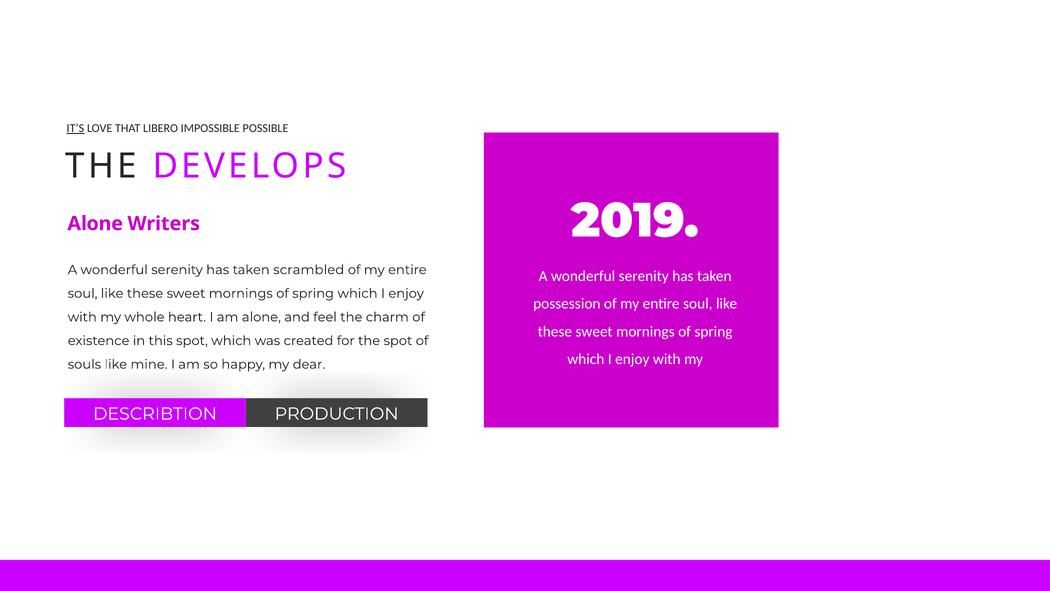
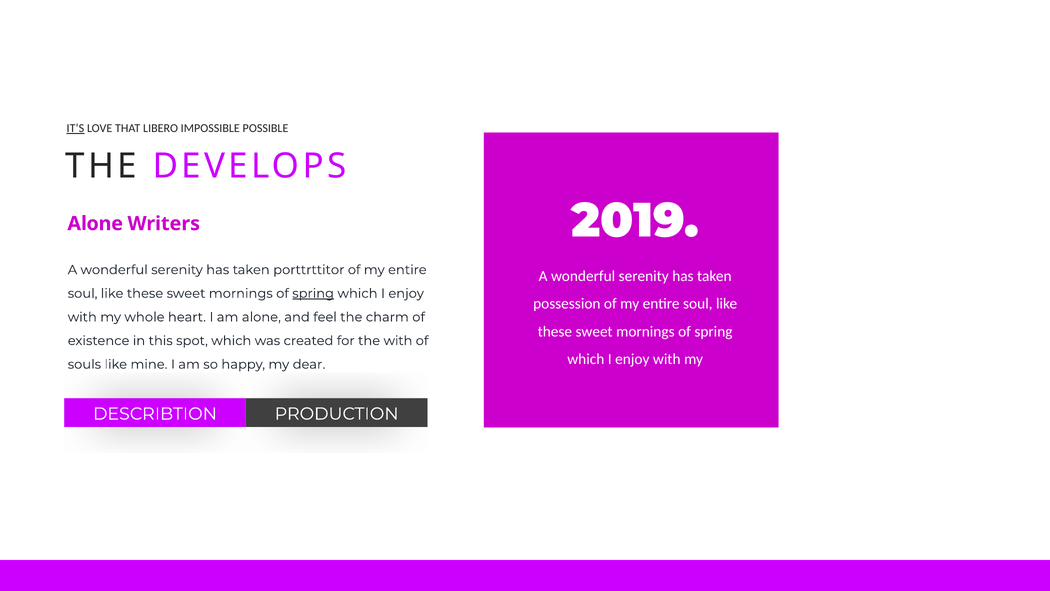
scrambled: scrambled -> porttrttitor
spring at (313, 293) underline: none -> present
the spot: spot -> with
